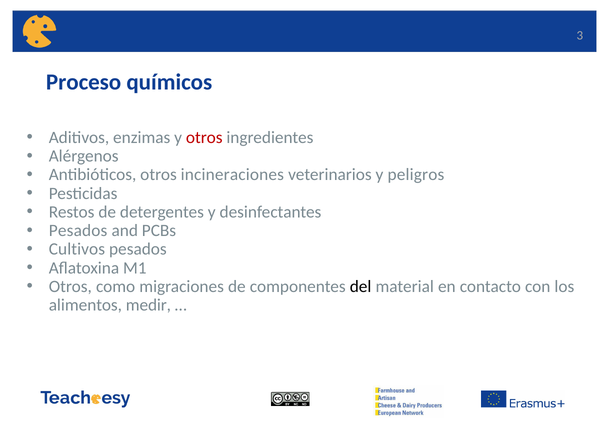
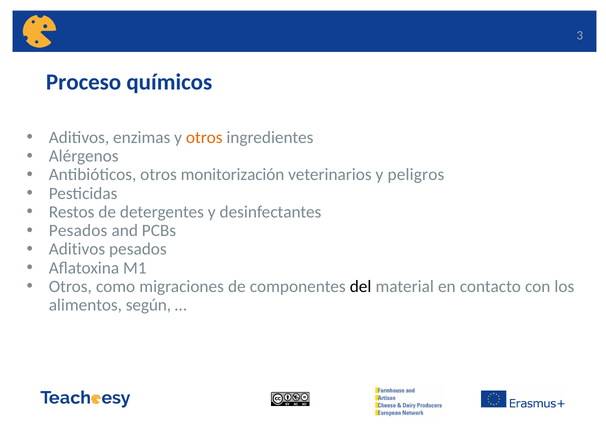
otros at (204, 138) colour: red -> orange
incineraciones: incineraciones -> monitorización
Cultivos at (77, 249): Cultivos -> Aditivos
medir: medir -> según
